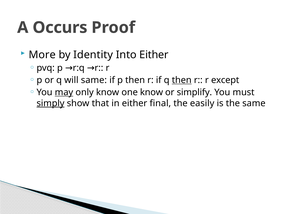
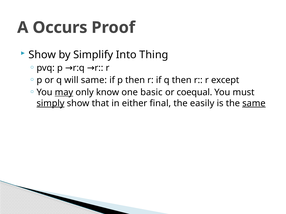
More at (42, 55): More -> Show
Identity: Identity -> Simplify
Into Either: Either -> Thing
then at (182, 80) underline: present -> none
one know: know -> basic
simplify: simplify -> coequal
same at (254, 103) underline: none -> present
